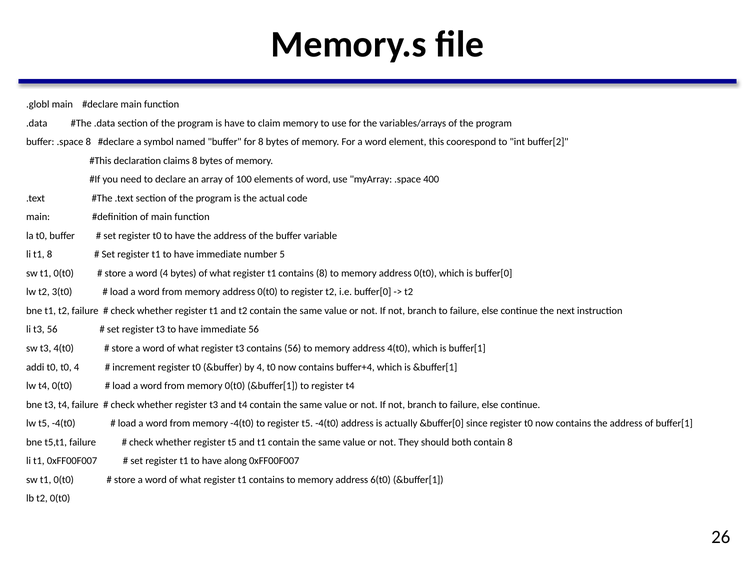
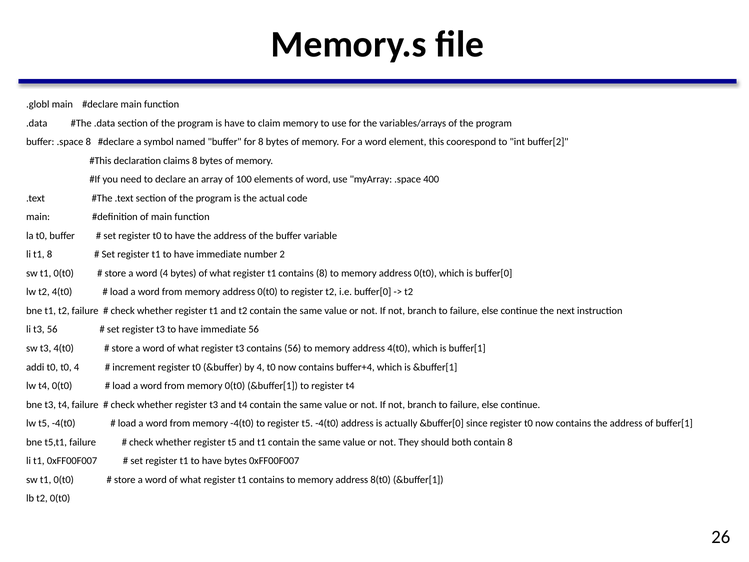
5: 5 -> 2
t2 3(t0: 3(t0 -> 4(t0
have along: along -> bytes
6(t0: 6(t0 -> 8(t0
